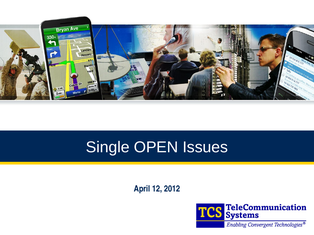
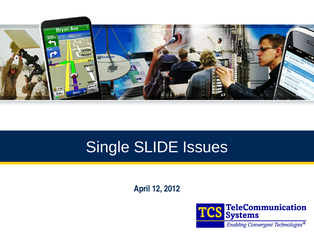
OPEN: OPEN -> SLIDE
